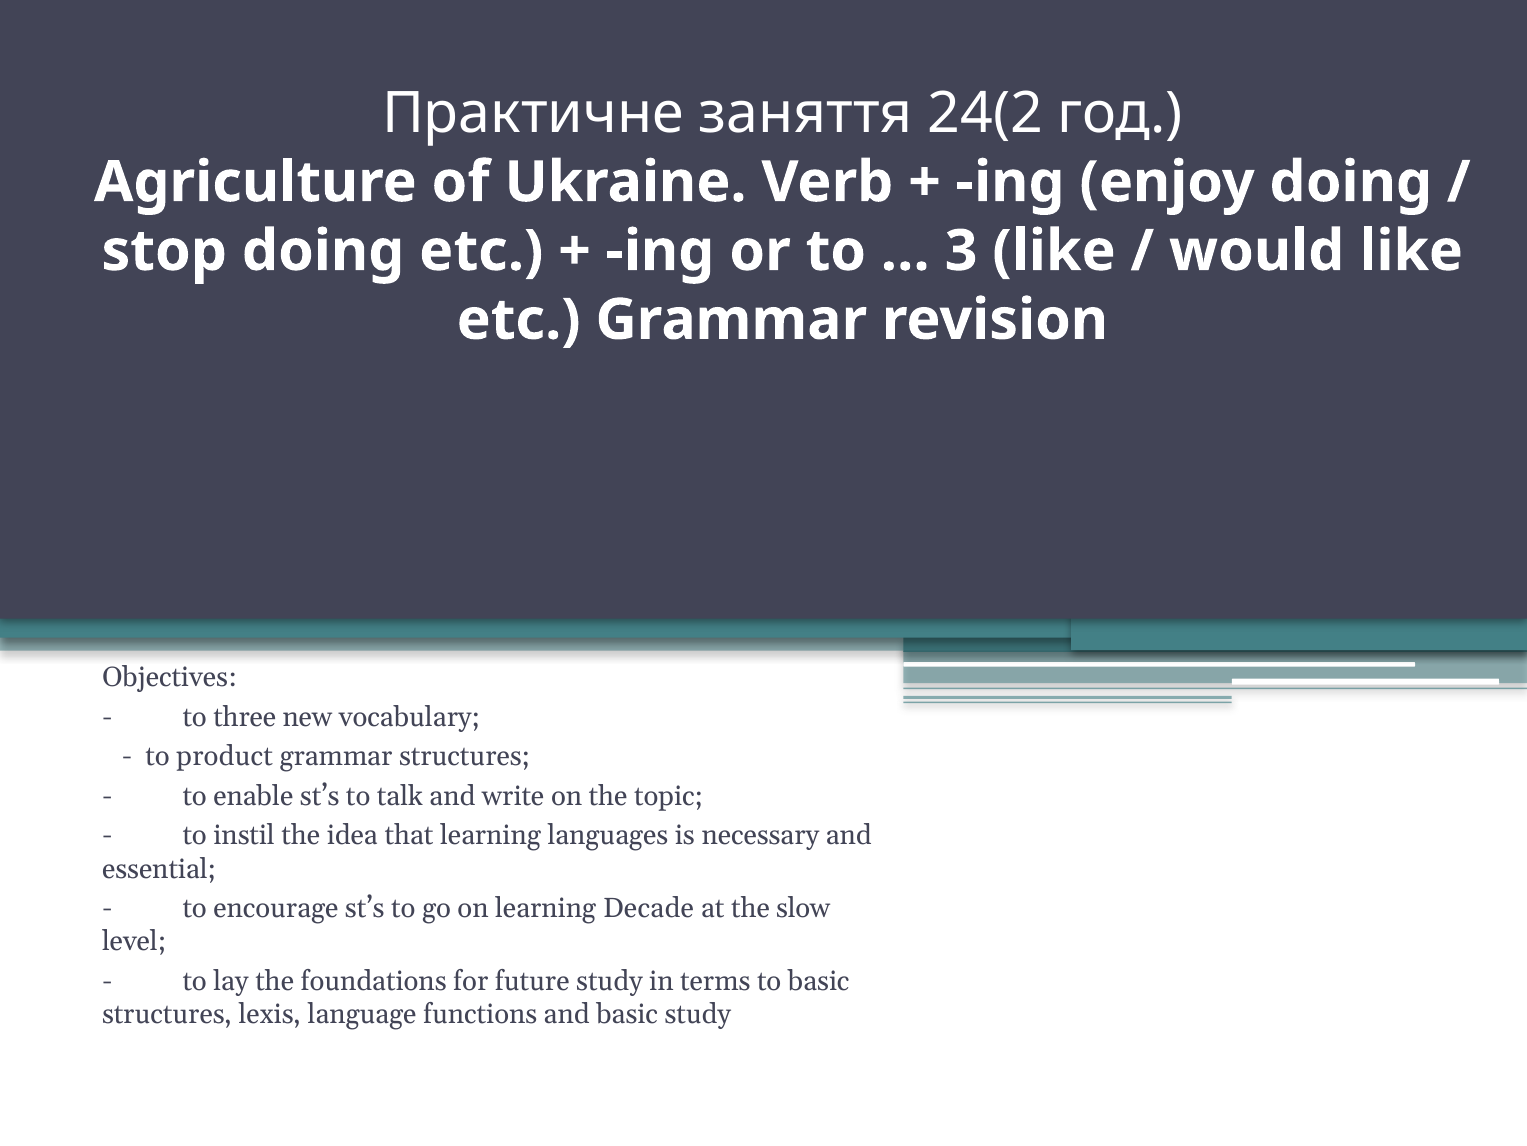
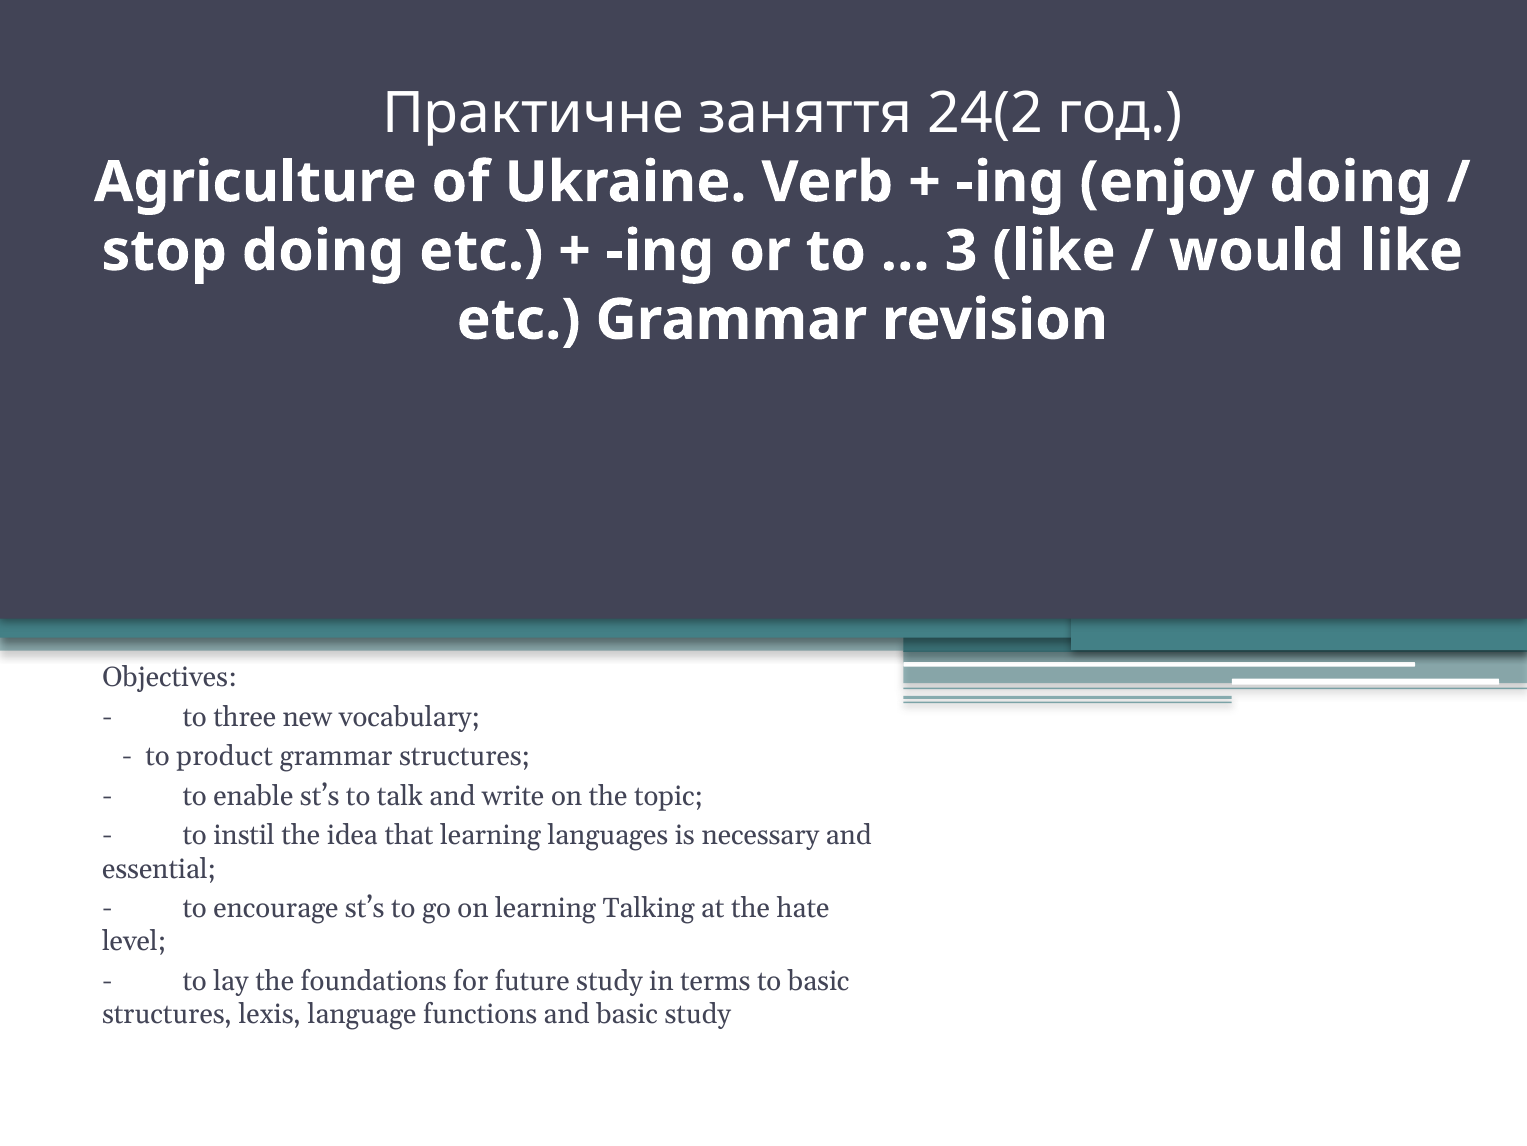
Decade: Decade -> Talking
slow: slow -> hate
